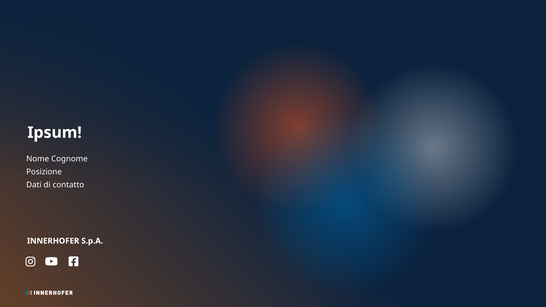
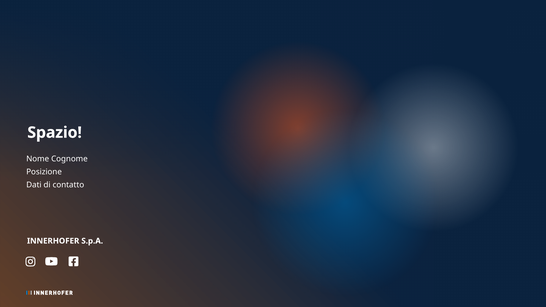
Ipsum: Ipsum -> Spazio
